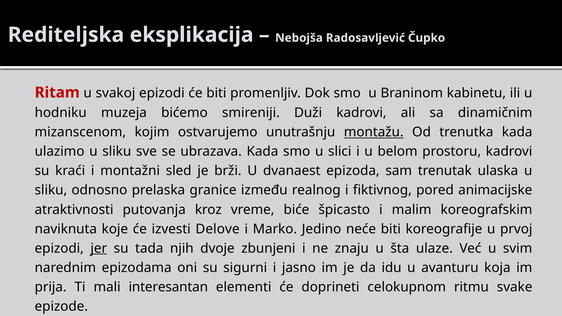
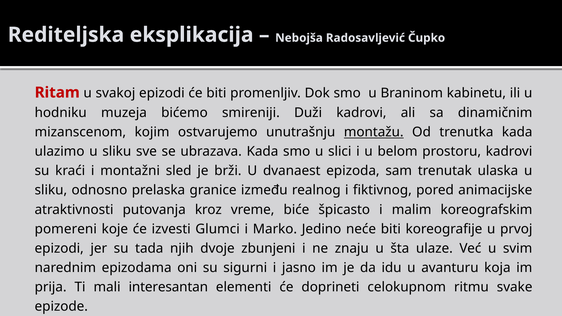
naviknuta: naviknuta -> pomereni
Delove: Delove -> Glumci
jer underline: present -> none
